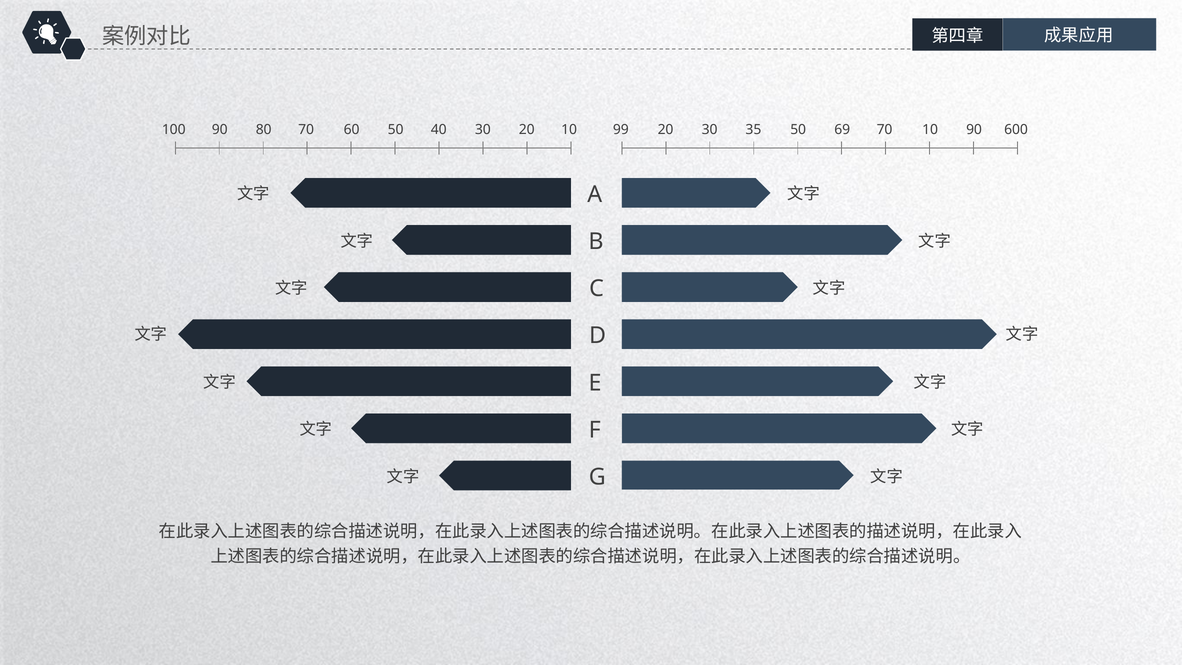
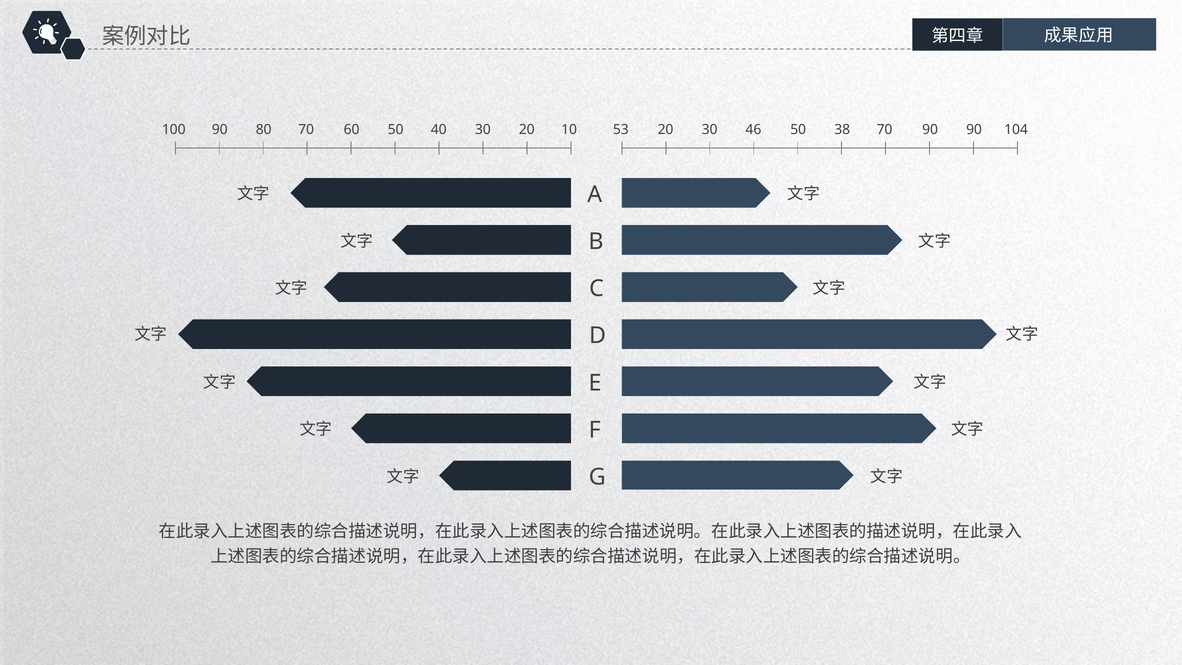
99: 99 -> 53
35: 35 -> 46
69: 69 -> 38
70 10: 10 -> 90
600: 600 -> 104
